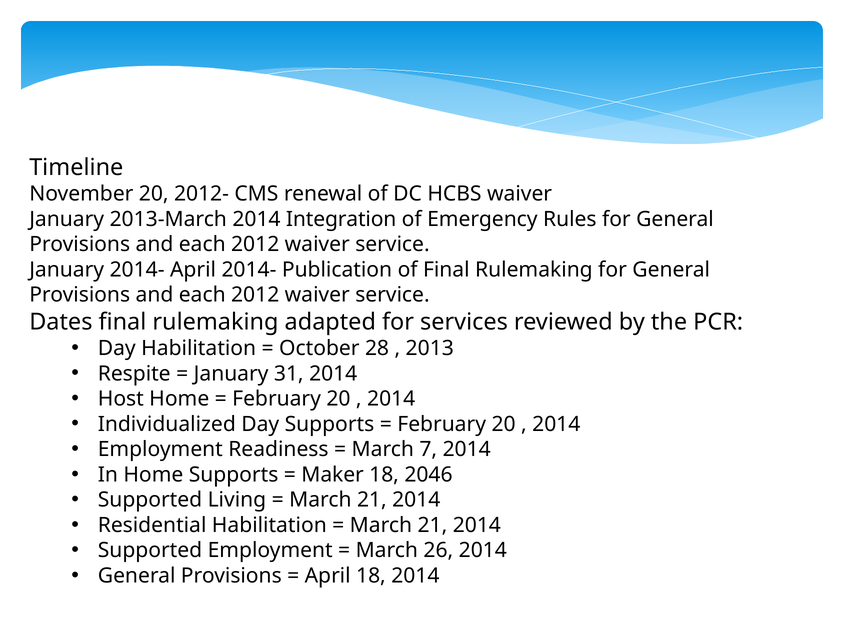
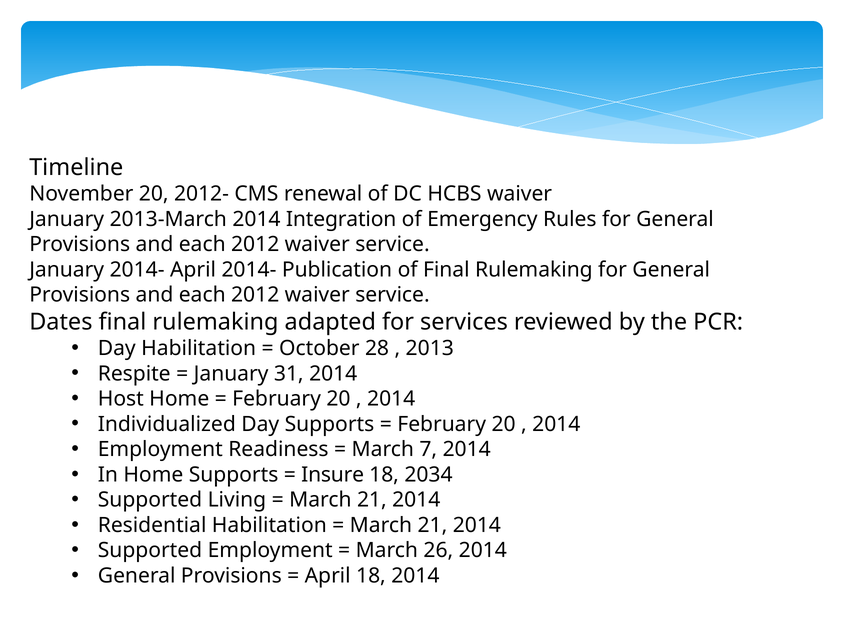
Maker: Maker -> Insure
2046: 2046 -> 2034
